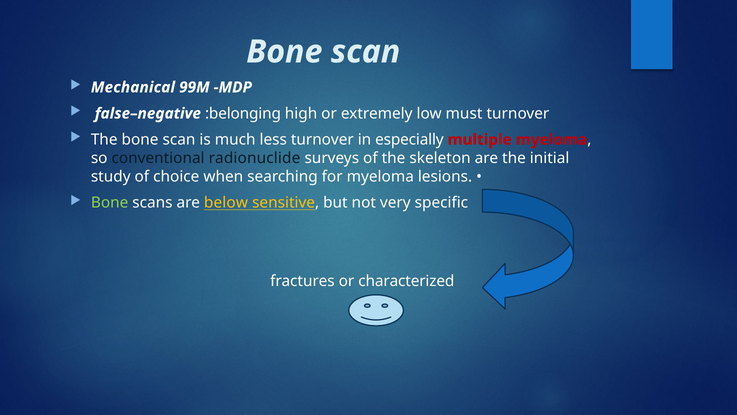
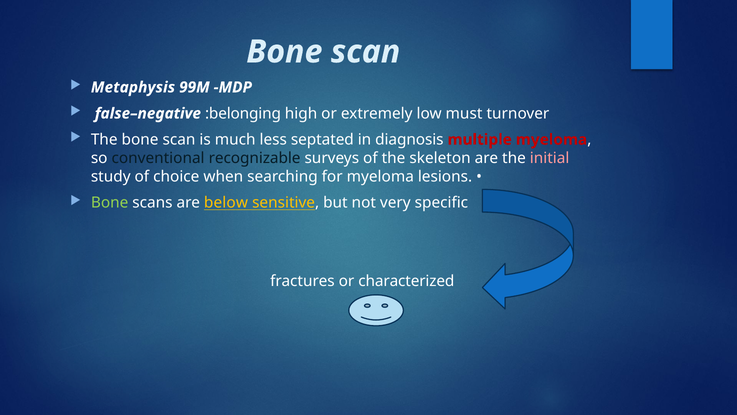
Mechanical: Mechanical -> Metaphysis
less turnover: turnover -> septated
especially: especially -> diagnosis
radionuclide: radionuclide -> recognizable
initial colour: white -> pink
